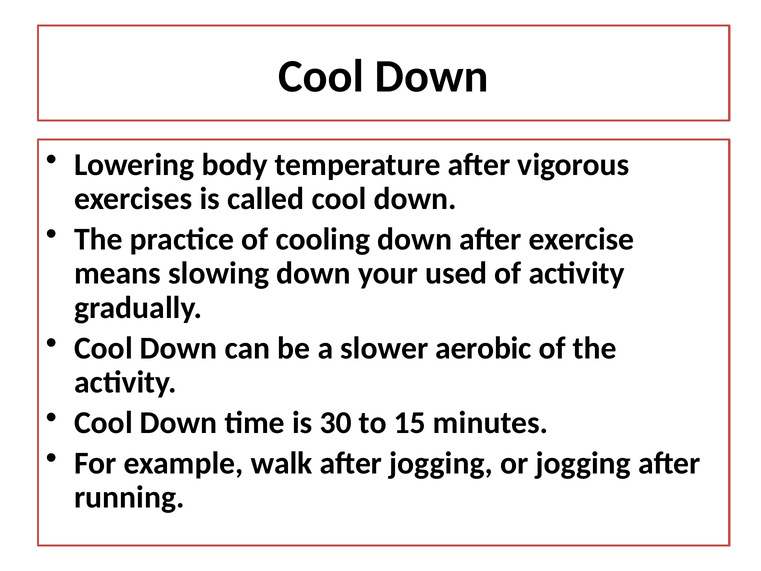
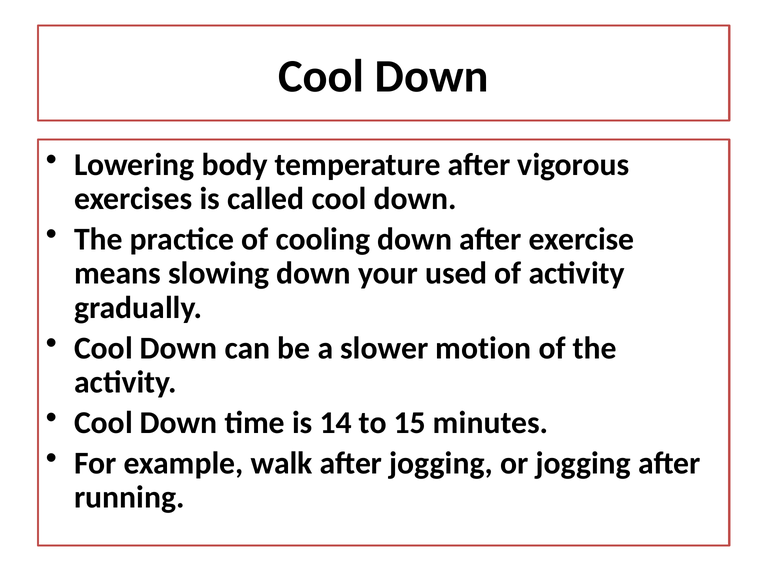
aerobic: aerobic -> motion
30: 30 -> 14
